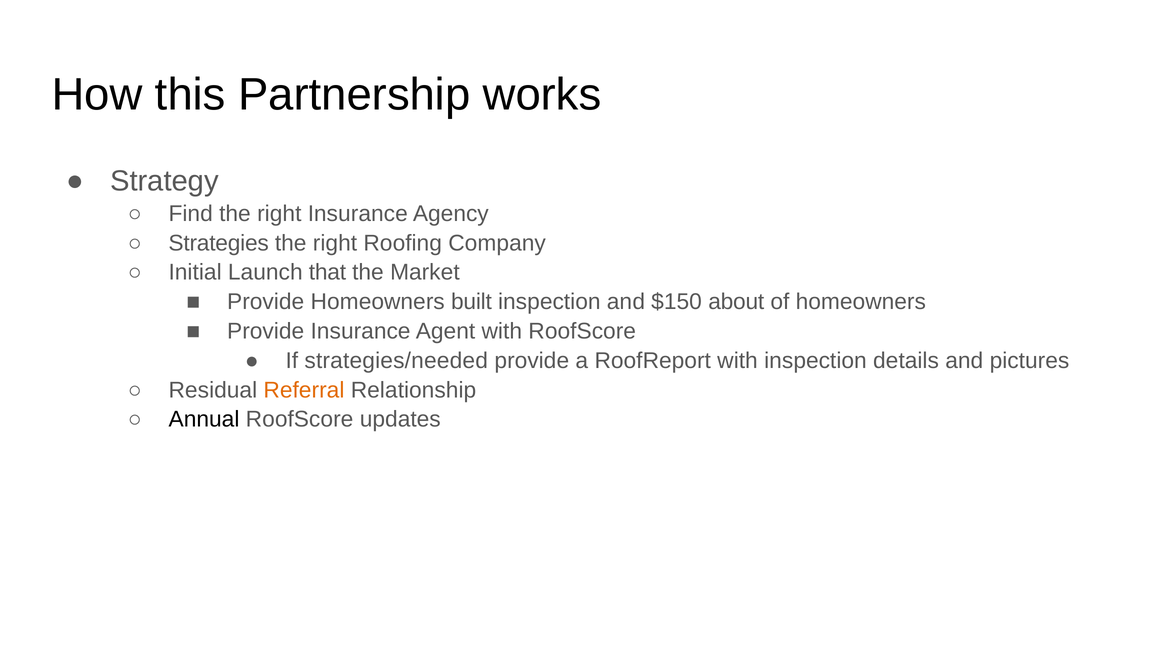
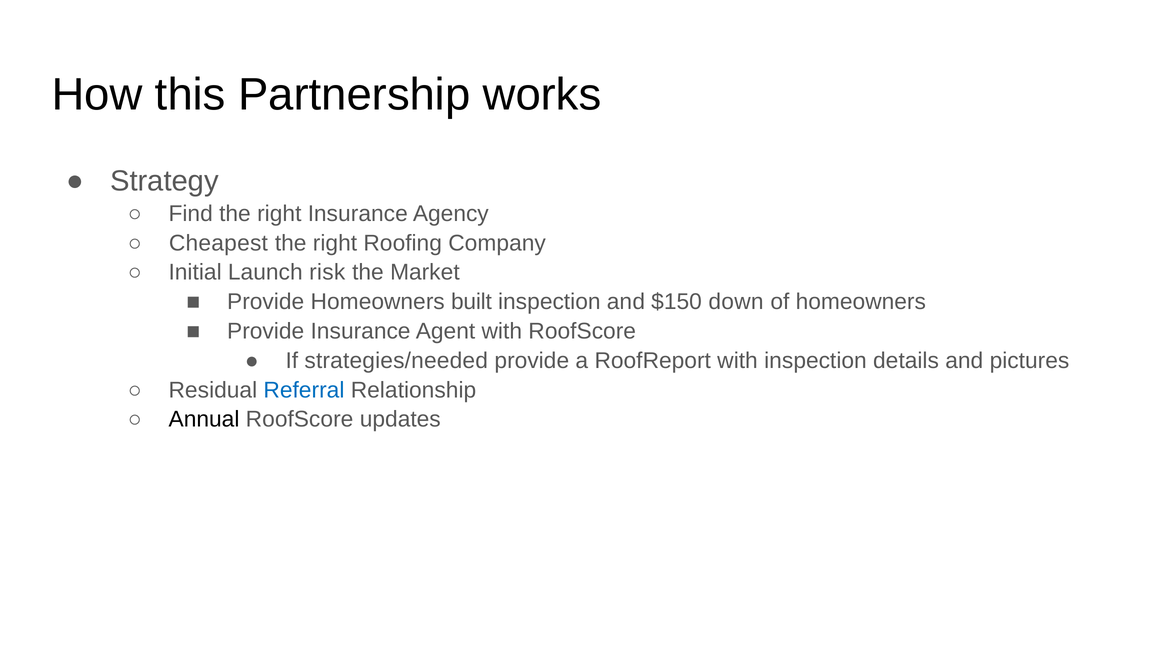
Strategies: Strategies -> Cheapest
that: that -> risk
about: about -> down
Referral colour: orange -> blue
